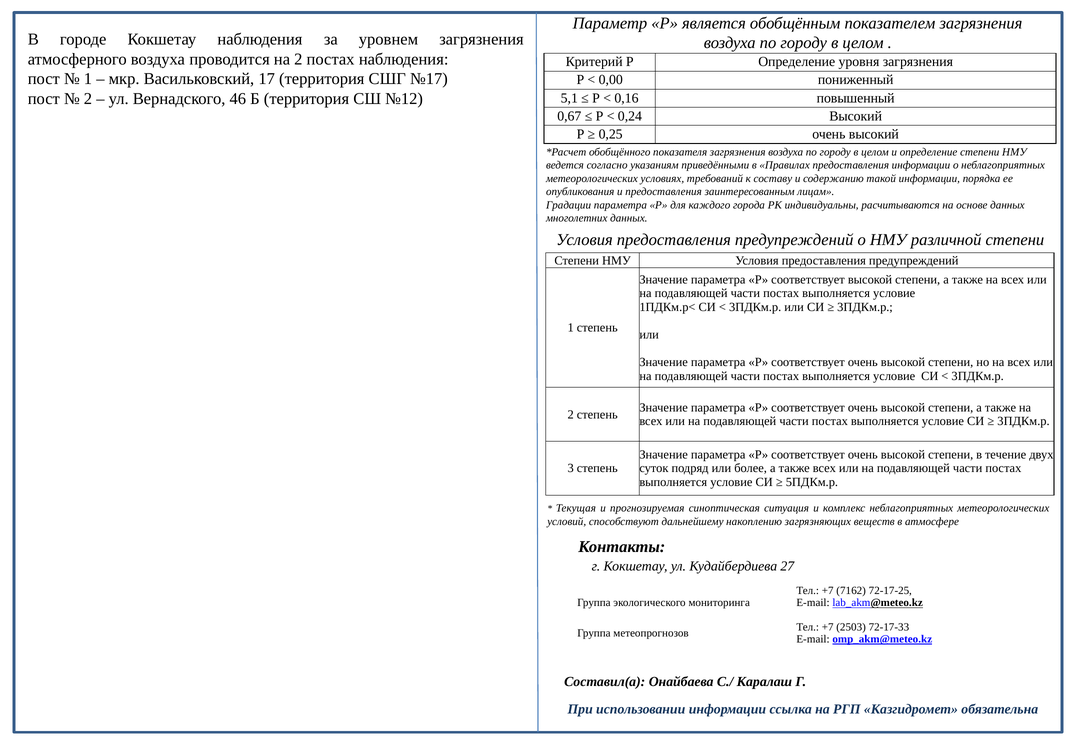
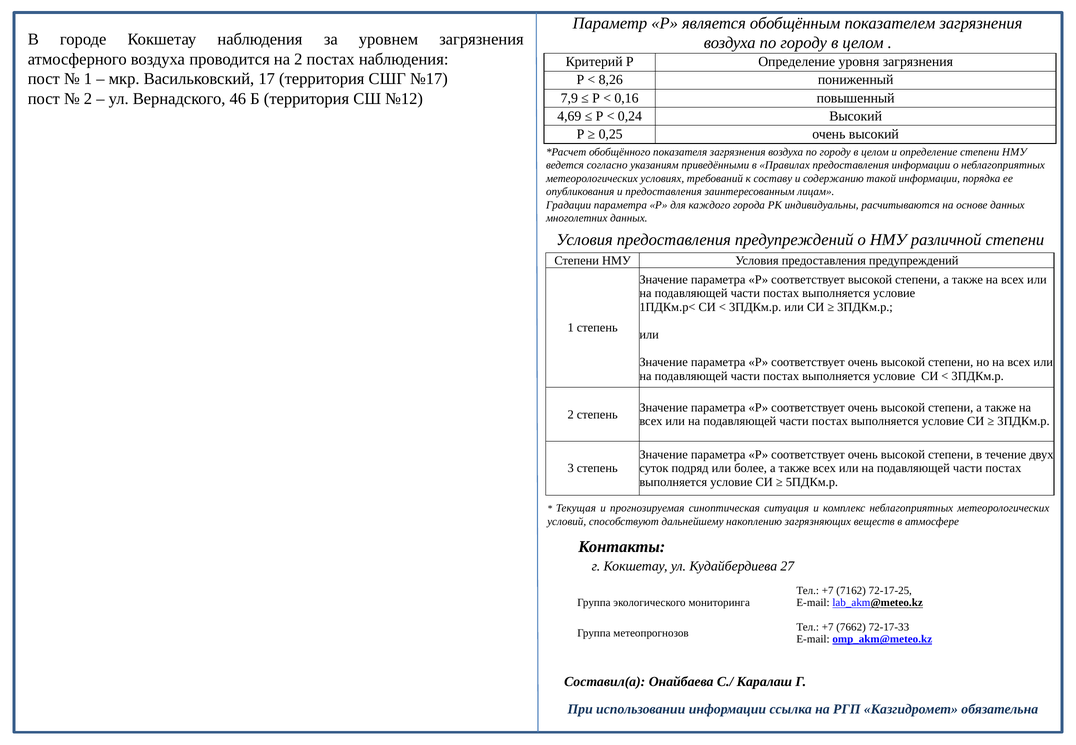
0,00: 0,00 -> 8,26
5,1: 5,1 -> 7,9
0,67: 0,67 -> 4,69
2503: 2503 -> 7662
